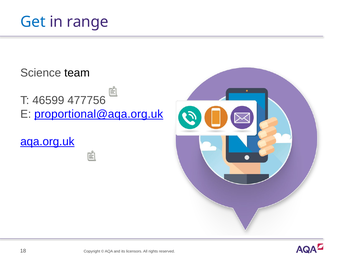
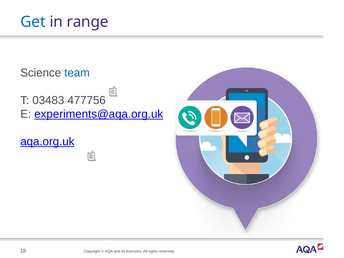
team colour: black -> blue
46599: 46599 -> 03483
proportional@aqa.org.uk: proportional@aqa.org.uk -> experiments@aqa.org.uk
